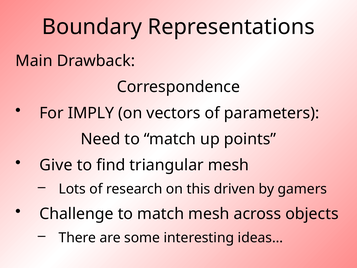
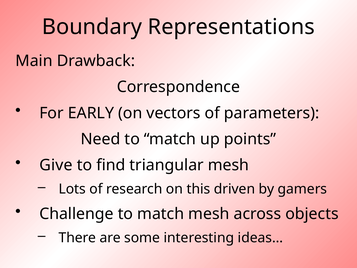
IMPLY: IMPLY -> EARLY
